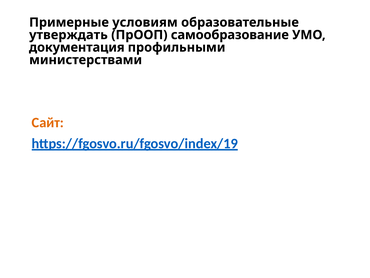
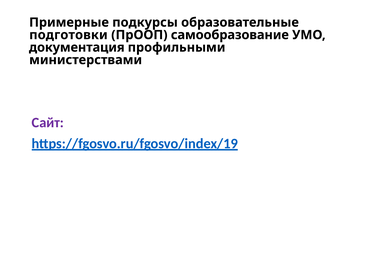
условиям: условиям -> подкурсы
утверждать: утверждать -> подготовки
Сайт colour: orange -> purple
